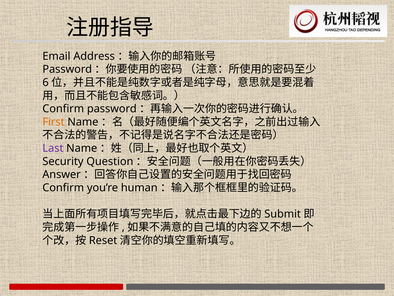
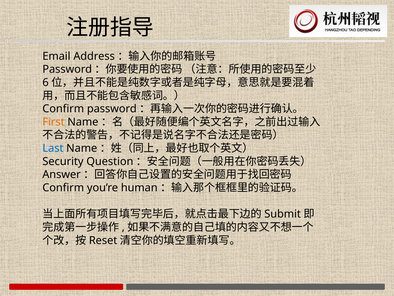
Last colour: purple -> blue
